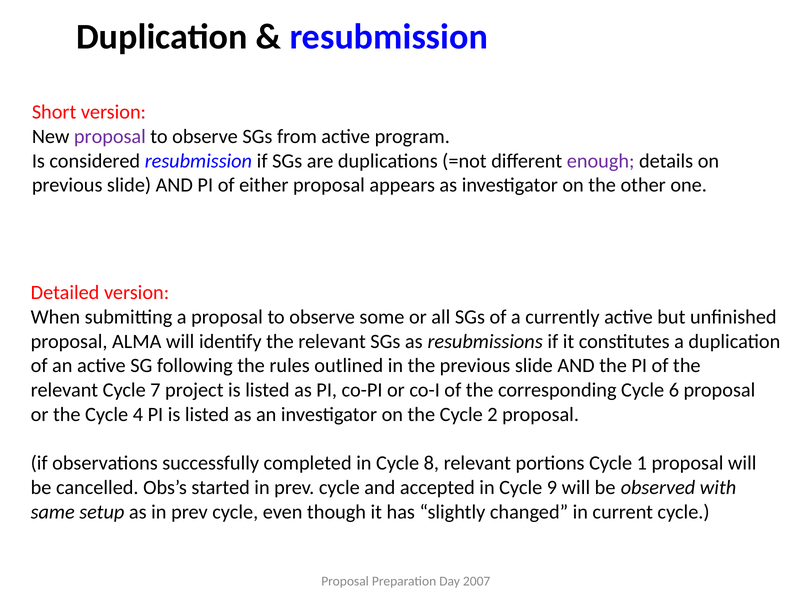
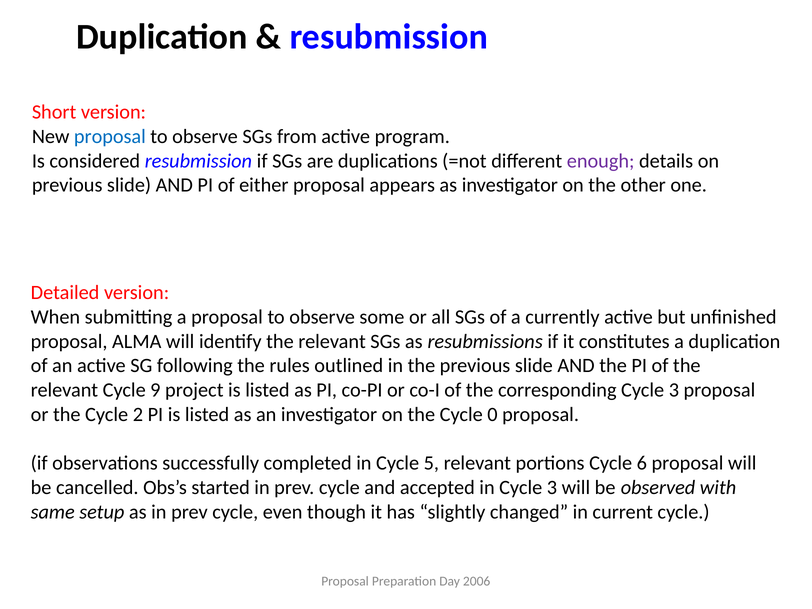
proposal at (110, 136) colour: purple -> blue
7: 7 -> 9
corresponding Cycle 6: 6 -> 3
4: 4 -> 2
2: 2 -> 0
8: 8 -> 5
1: 1 -> 6
in Cycle 9: 9 -> 3
2007: 2007 -> 2006
